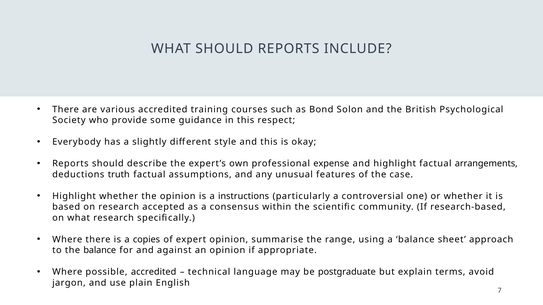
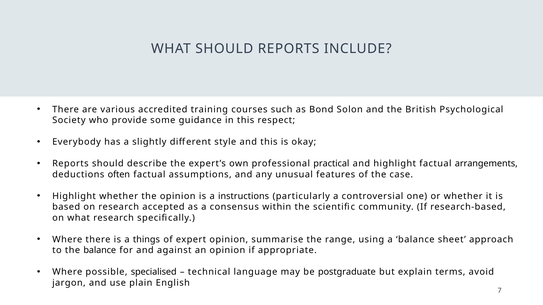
expense: expense -> practical
truth: truth -> often
copies: copies -> things
possible accredited: accredited -> specialised
